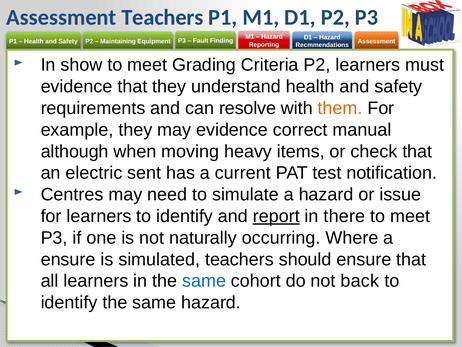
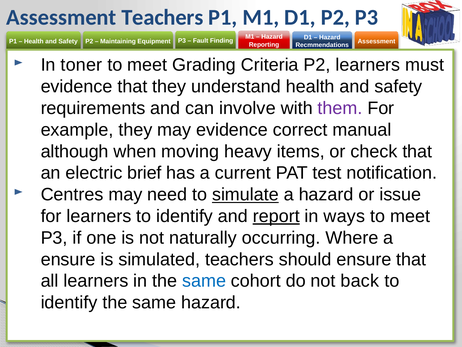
show: show -> toner
resolve: resolve -> involve
them colour: orange -> purple
sent: sent -> brief
simulate underline: none -> present
there: there -> ways
